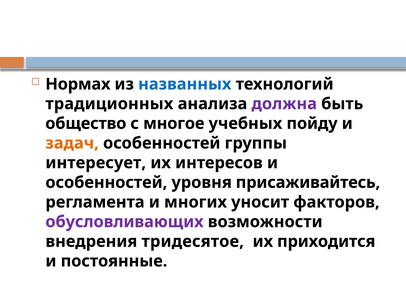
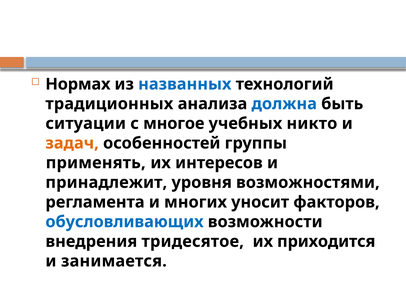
должна colour: purple -> blue
общество: общество -> ситуации
пойду: пойду -> никто
интересует: интересует -> применять
особенностей at (106, 182): особенностей -> принадлежит
присаживайтесь: присаживайтесь -> возможностями
обусловливающих colour: purple -> blue
постоянные: постоянные -> занимается
